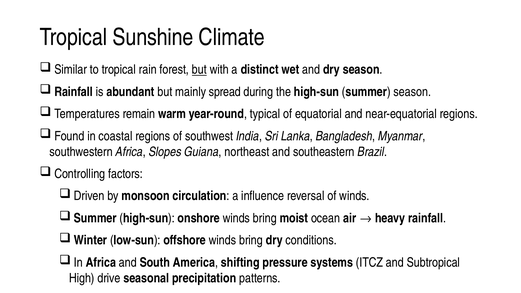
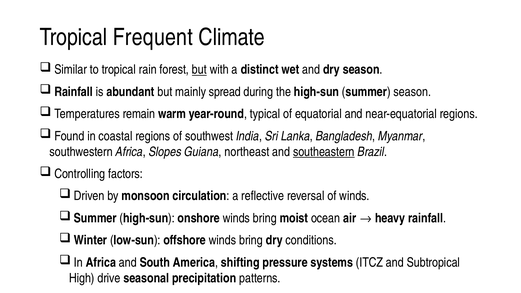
Sunshine: Sunshine -> Frequent
southeastern underline: none -> present
influence: influence -> reflective
